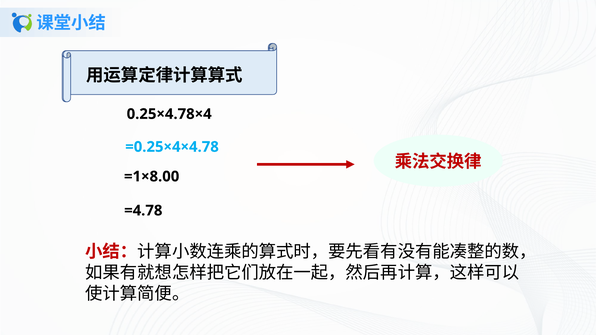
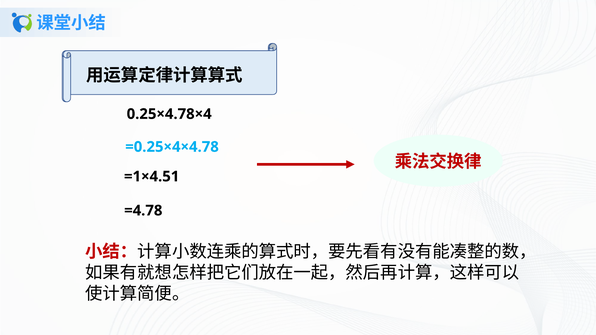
=1×8.00: =1×8.00 -> =1×4.51
